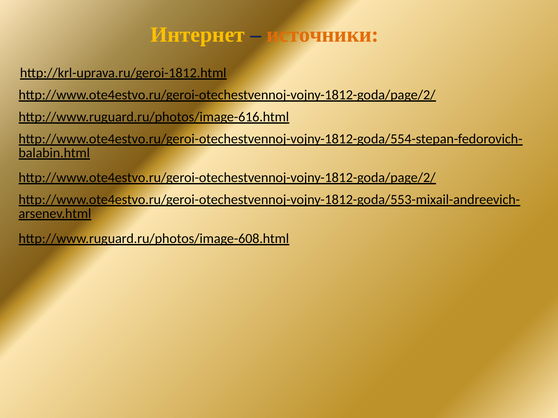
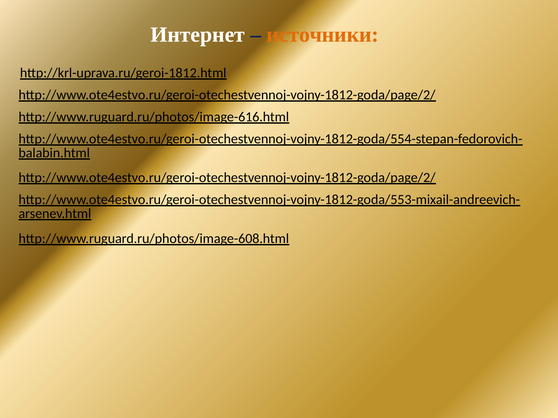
Интернет colour: yellow -> white
